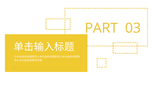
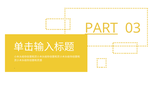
PART underline: none -> present
